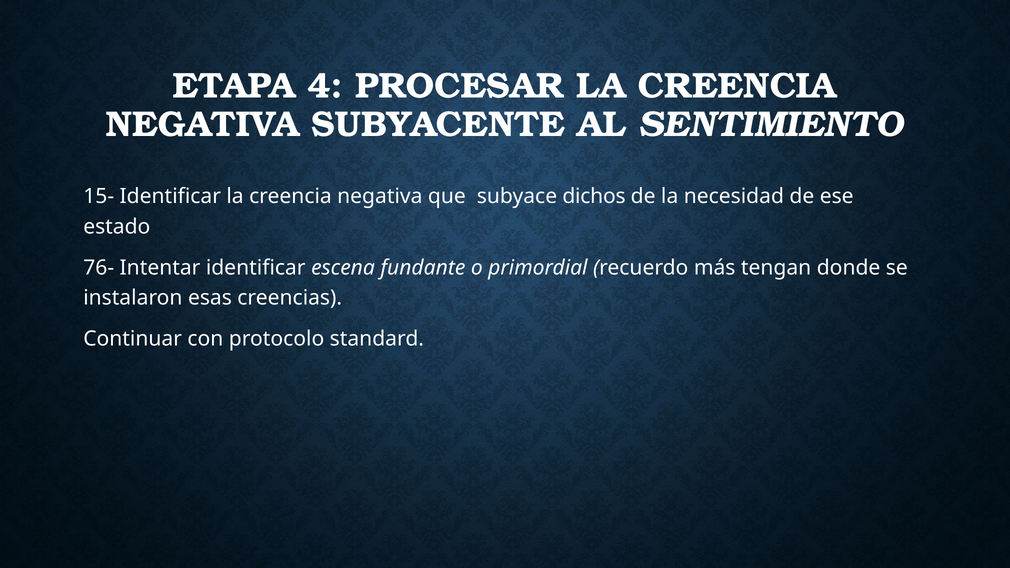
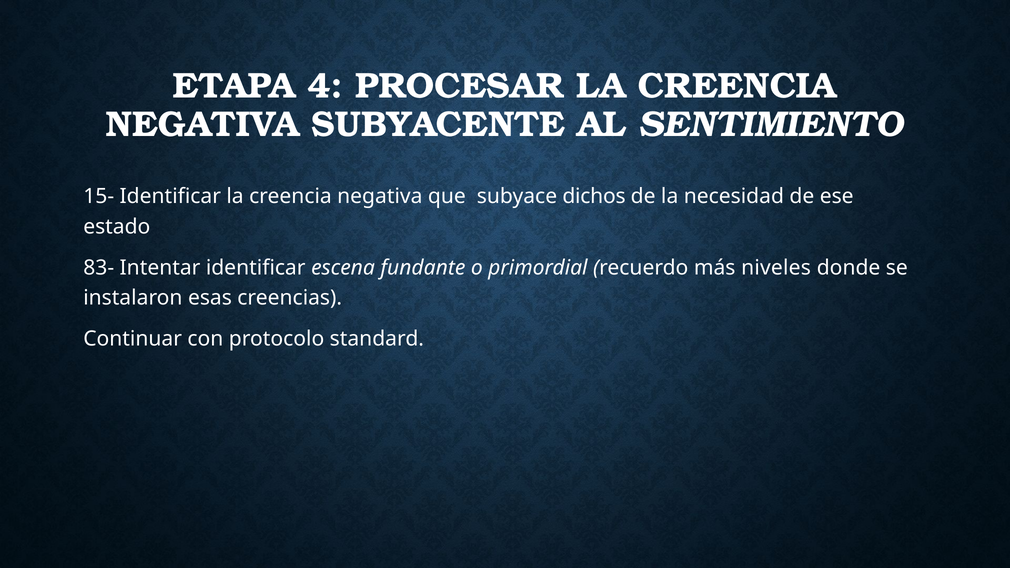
76-: 76- -> 83-
tengan: tengan -> niveles
